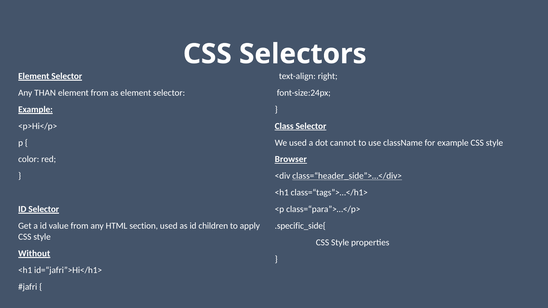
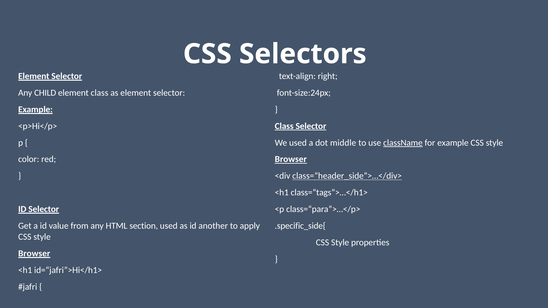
THAN: THAN -> CHILD
element from: from -> class
cannot: cannot -> middle
className underline: none -> present
children: children -> another
Without at (34, 254): Without -> Browser
